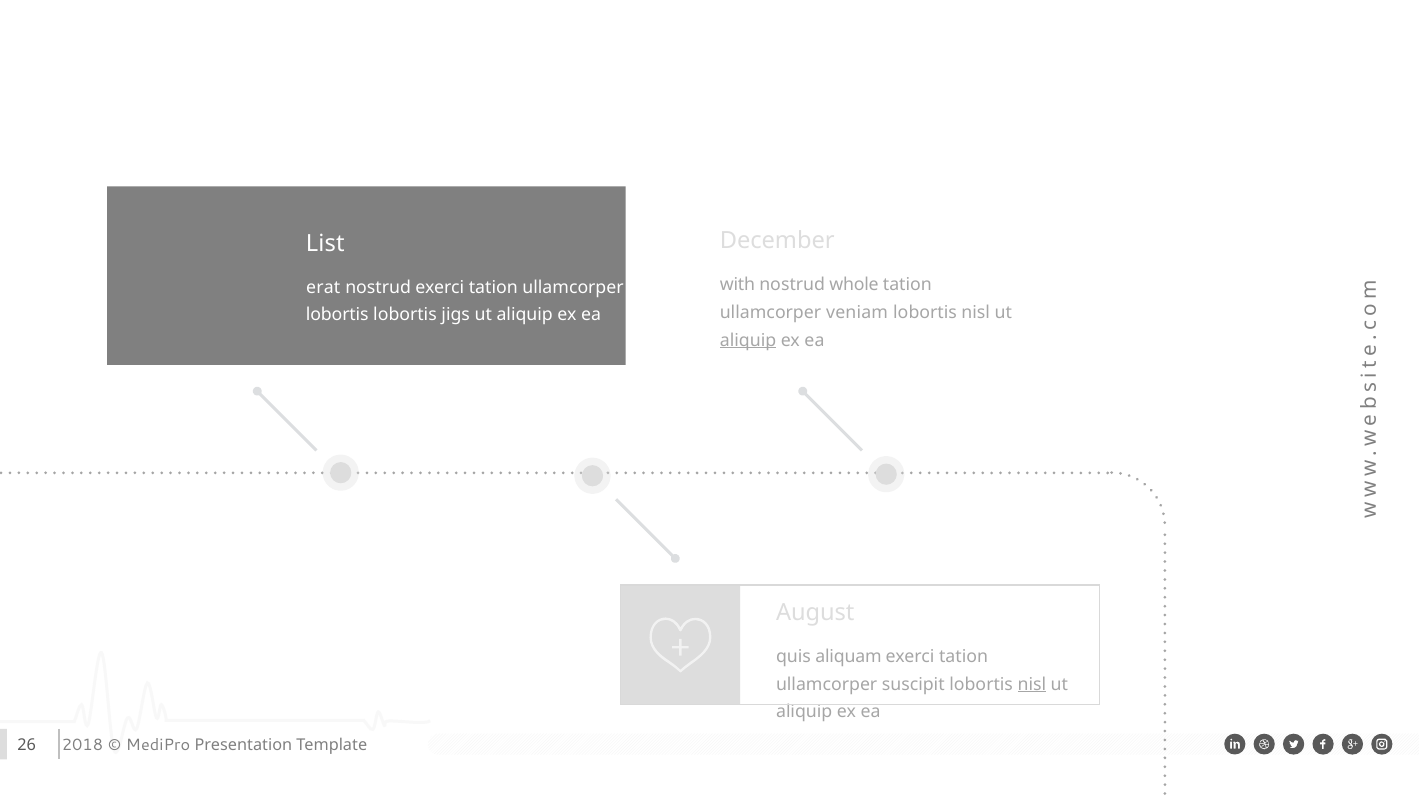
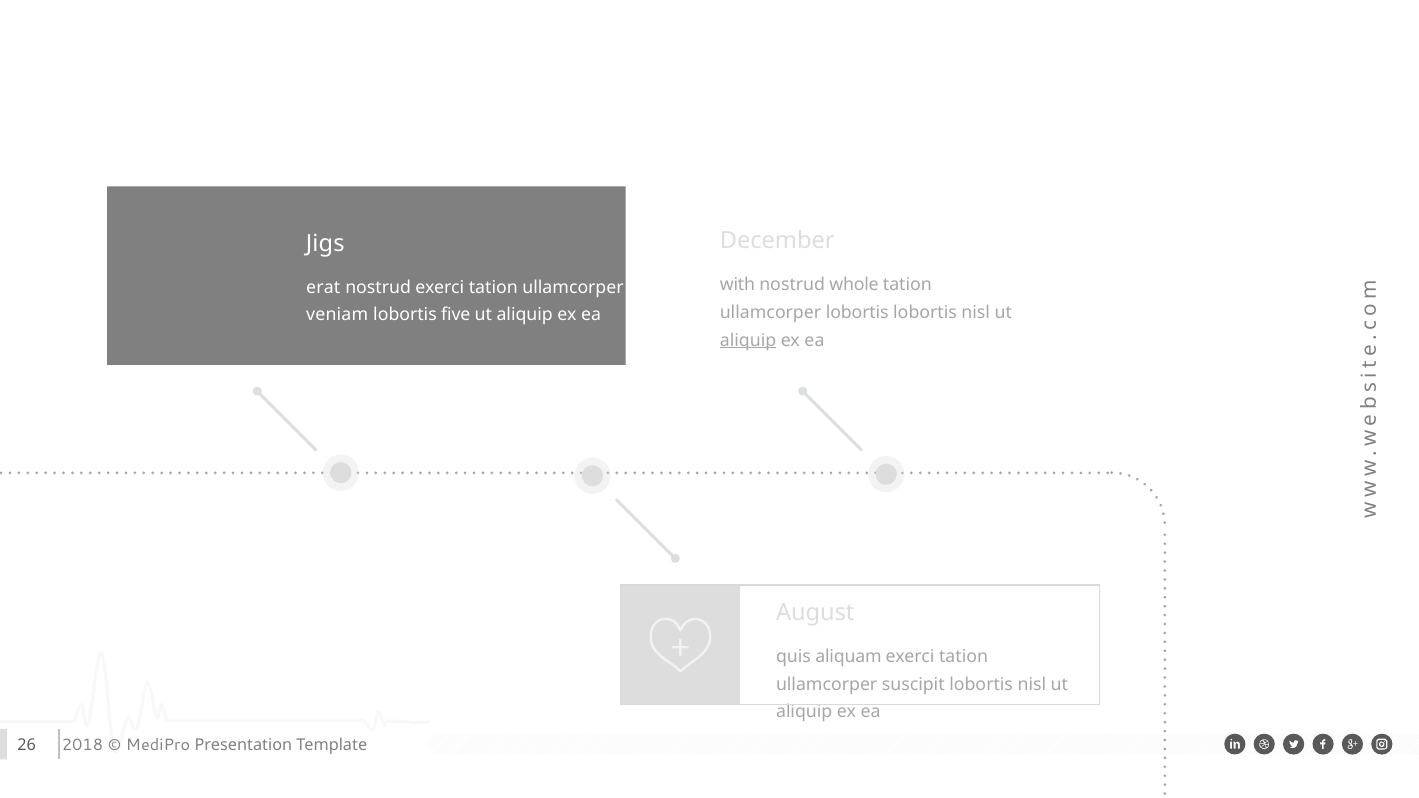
List: List -> Jigs
ullamcorper veniam: veniam -> lobortis
lobortis at (337, 315): lobortis -> veniam
jigs: jigs -> five
nisl at (1032, 684) underline: present -> none
